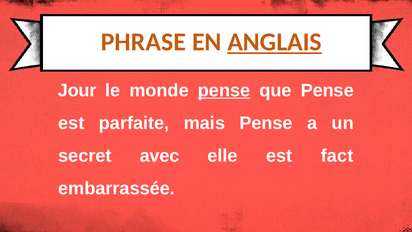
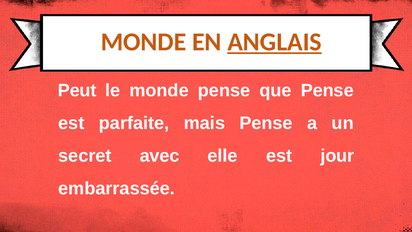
PHRASE at (143, 42): PHRASE -> MONDE
Jour: Jour -> Peut
pense at (224, 90) underline: present -> none
fact: fact -> jour
